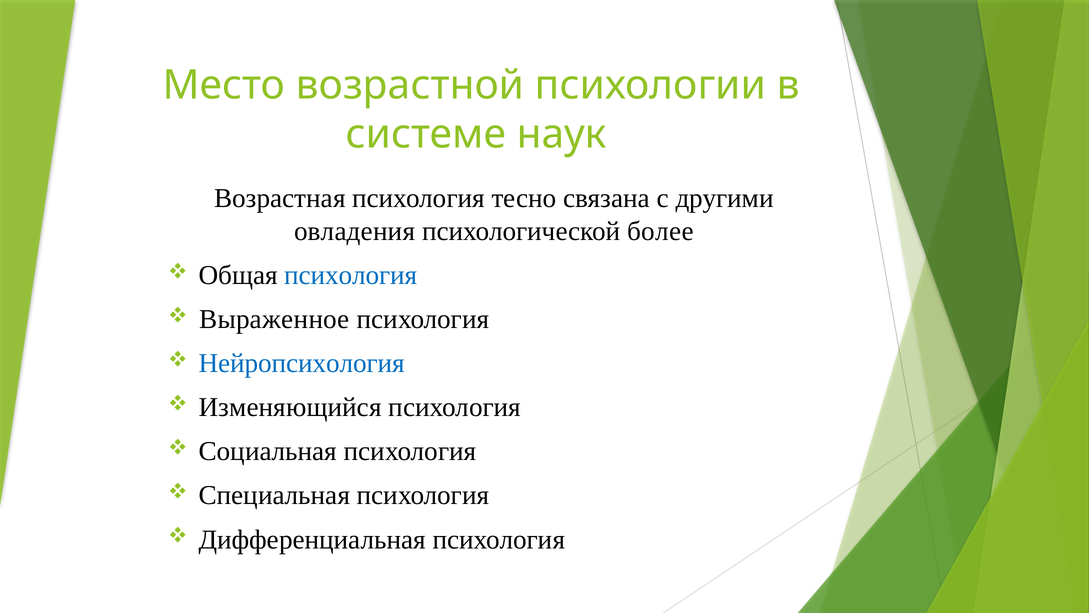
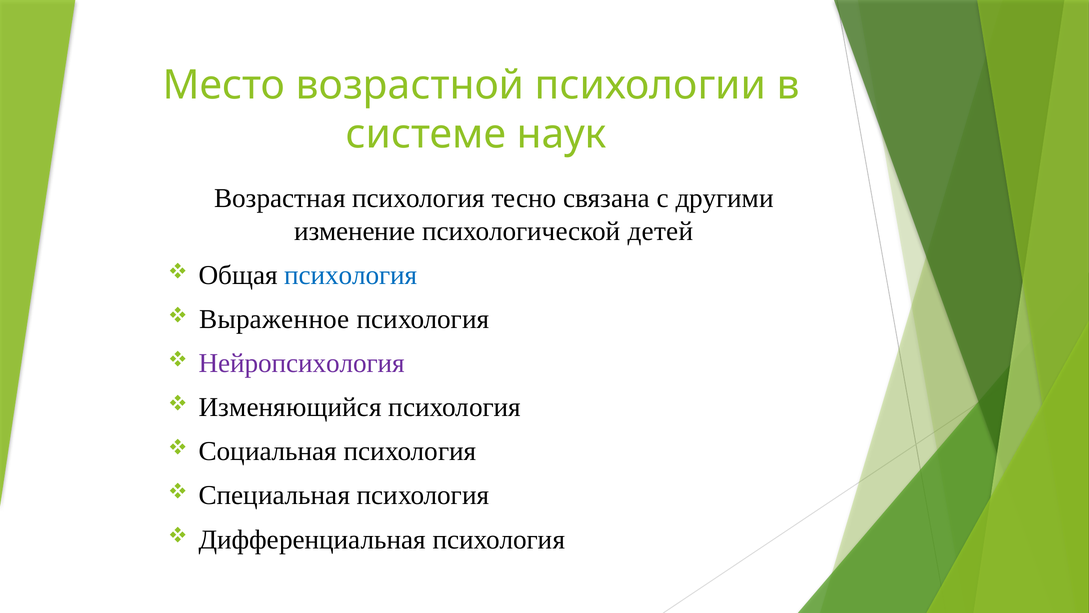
овладения: овладения -> изменение
более: более -> детей
Нейропсихология colour: blue -> purple
